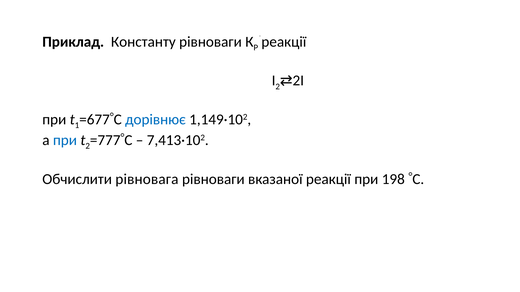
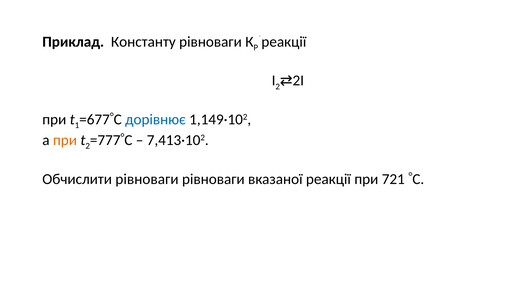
при at (65, 140) colour: blue -> orange
Обчислити рівновага: рівновага -> рівноваги
198: 198 -> 721
